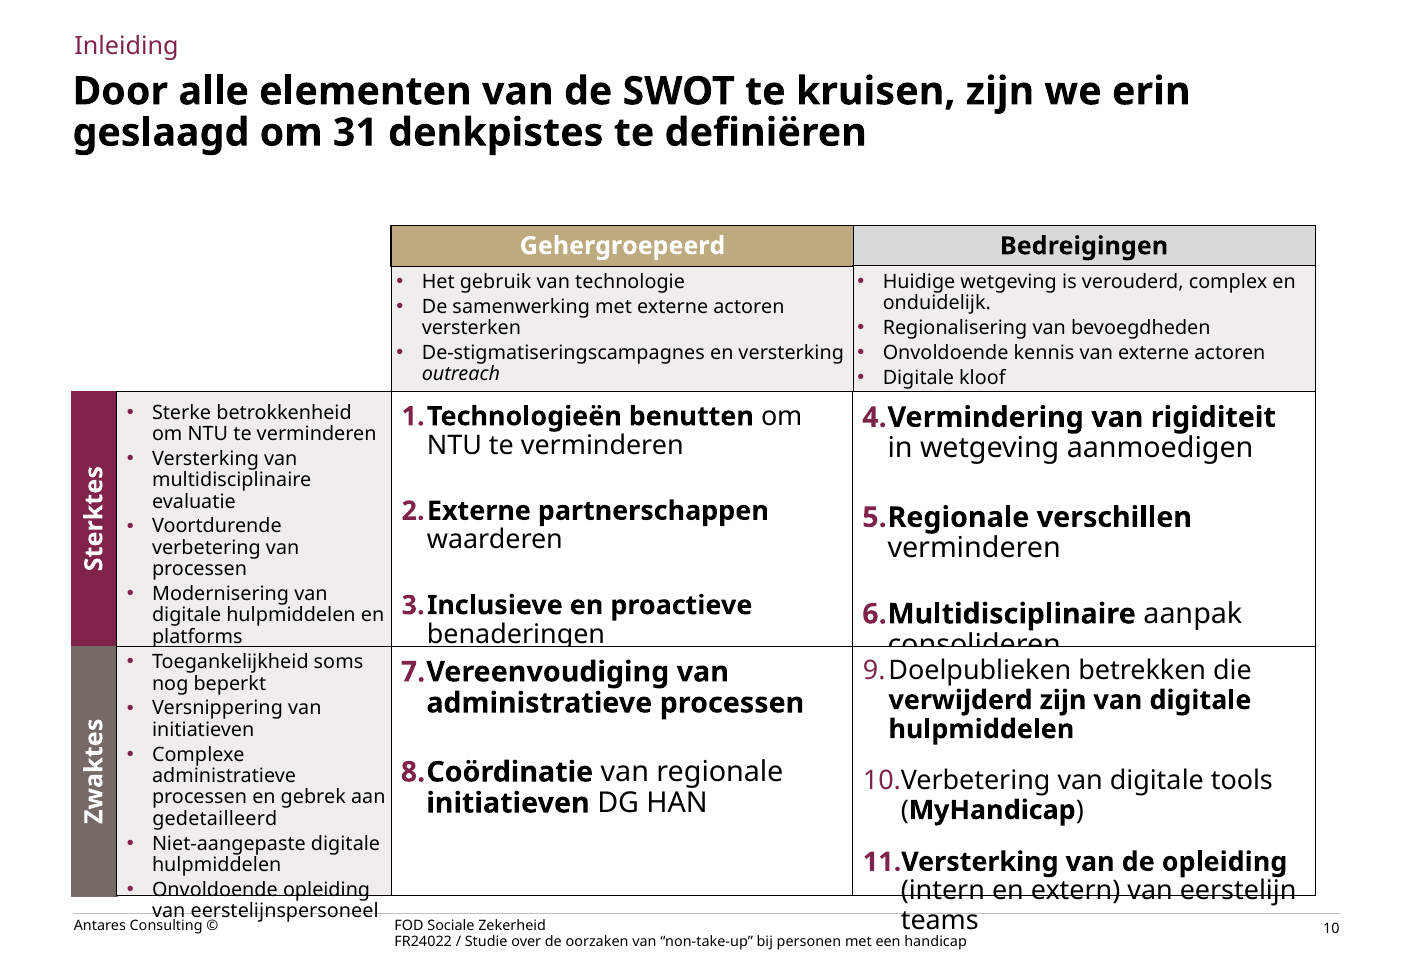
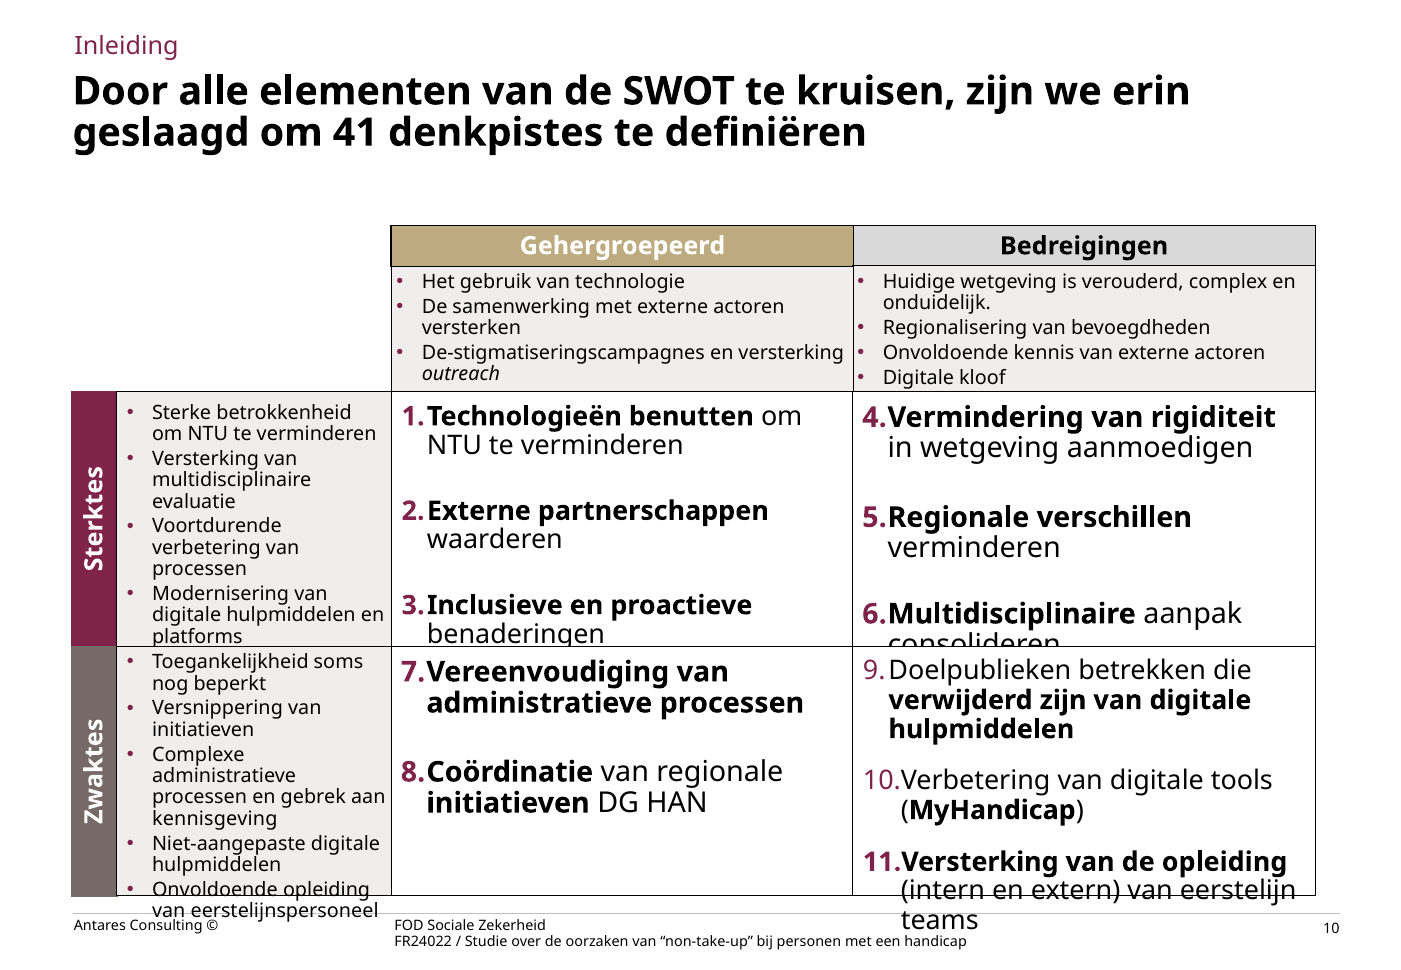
31: 31 -> 41
gedetailleerd: gedetailleerd -> kennisgeving
